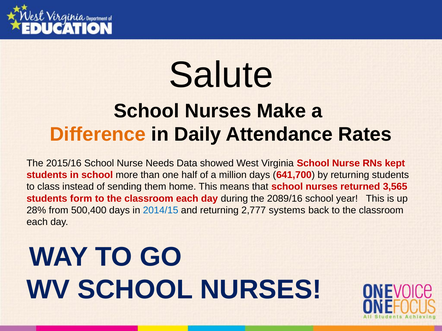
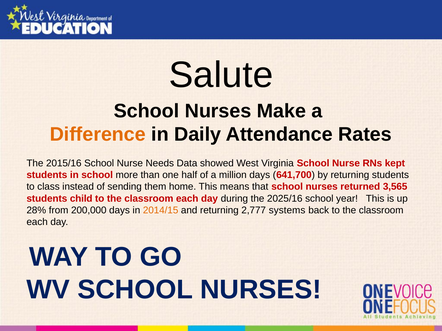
form: form -> child
2089/16: 2089/16 -> 2025/16
500,400: 500,400 -> 200,000
2014/15 colour: blue -> orange
